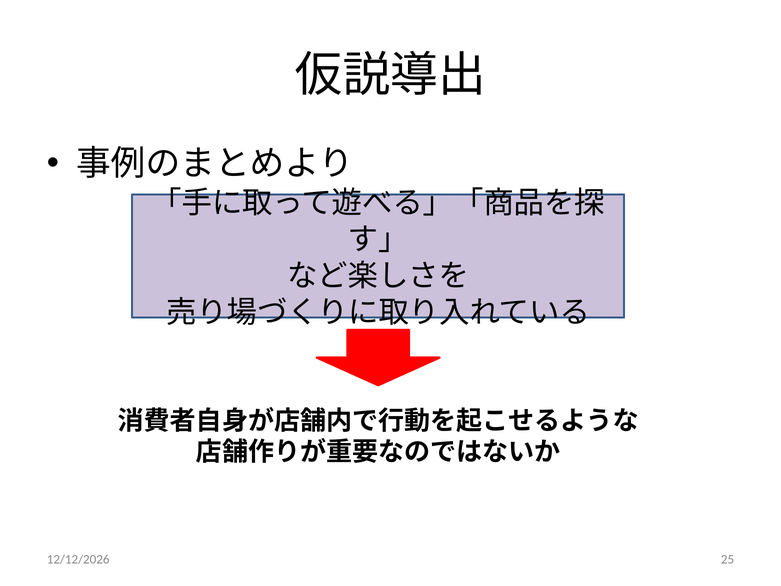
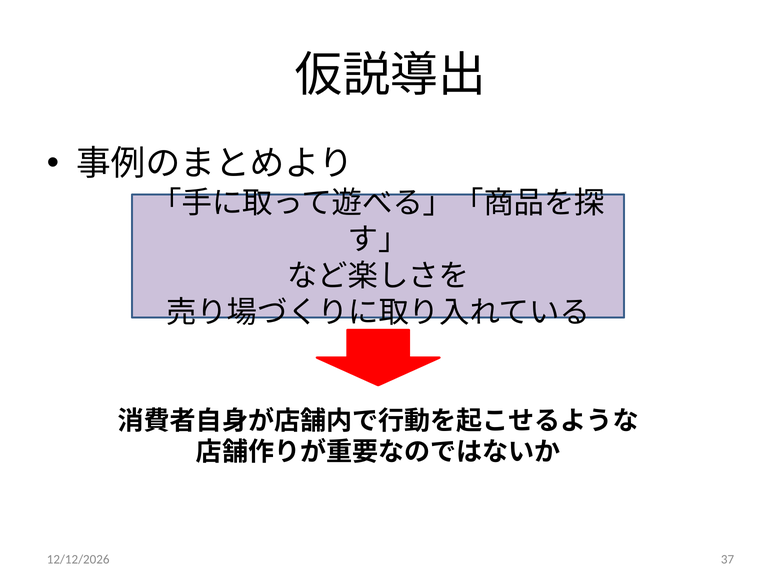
25: 25 -> 37
